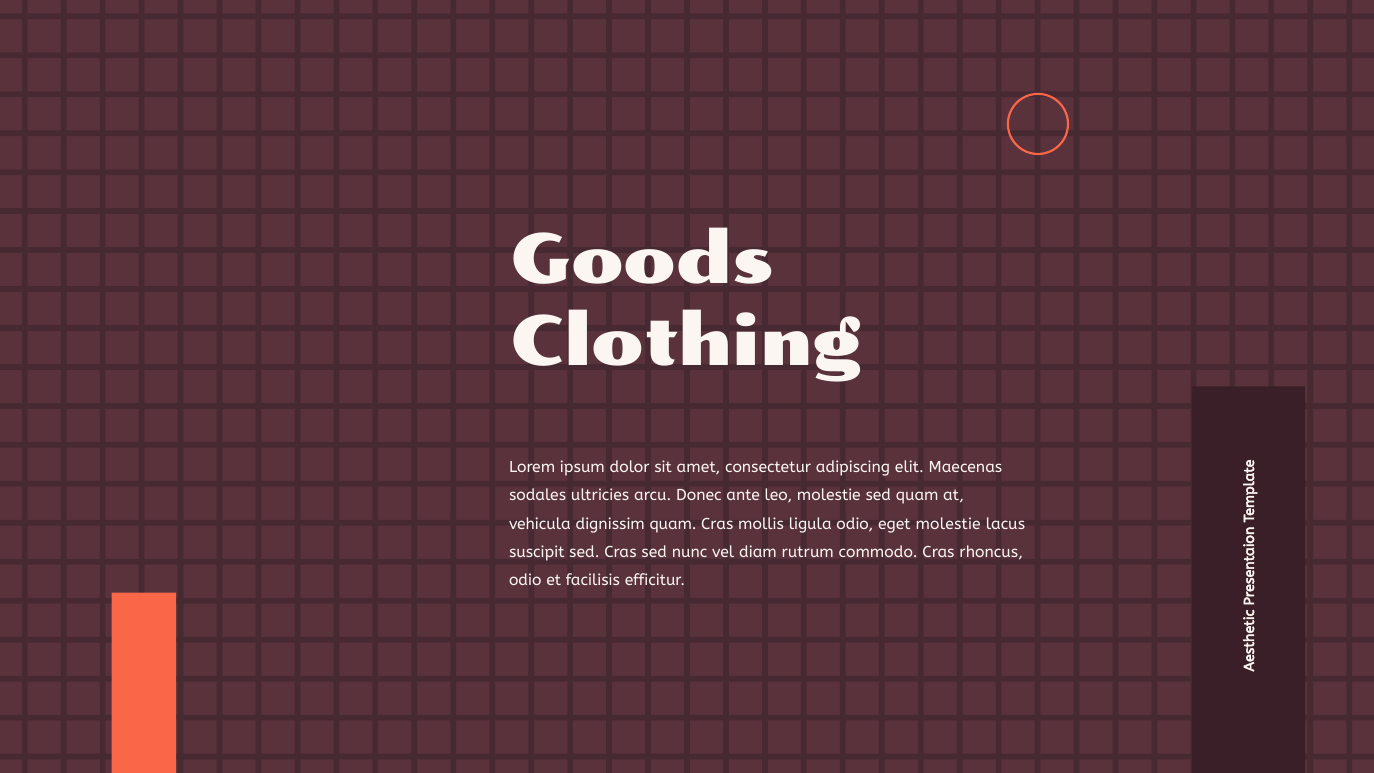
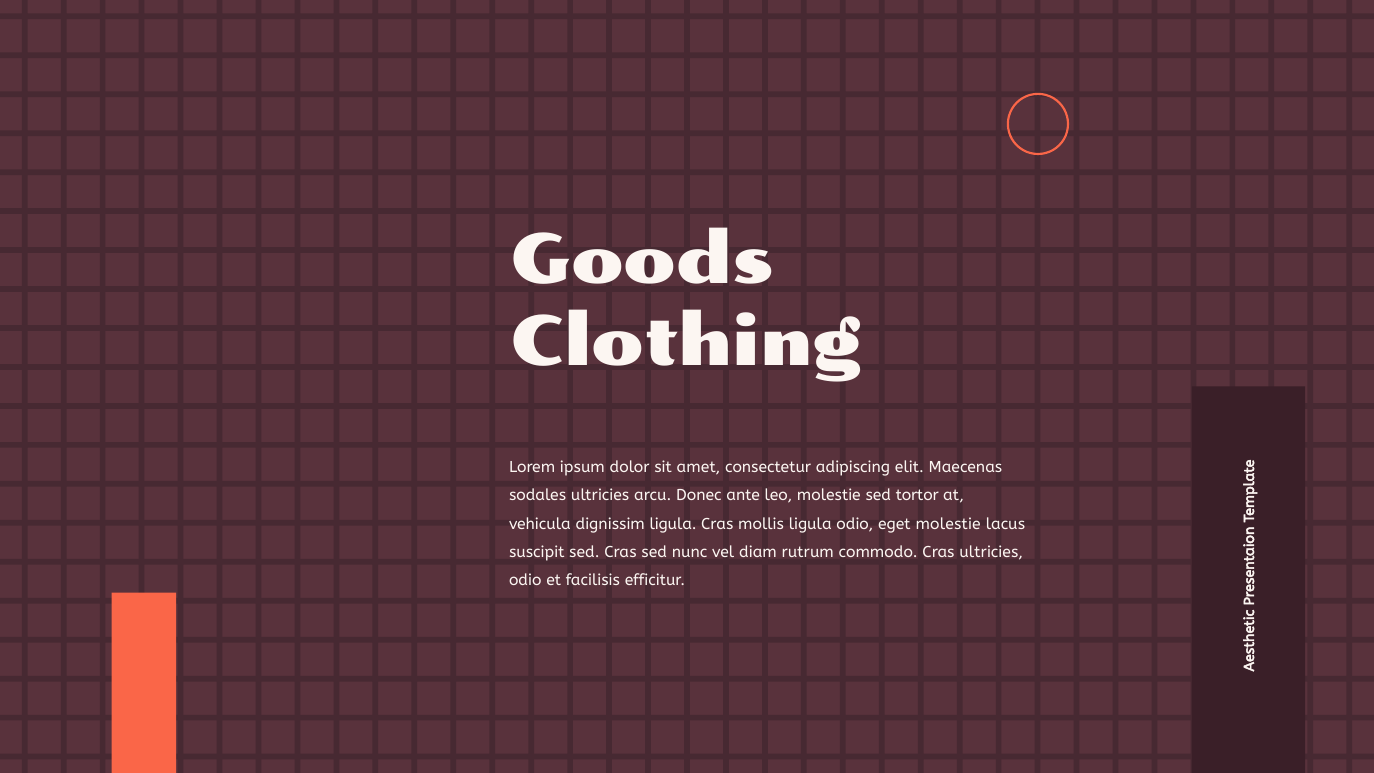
sed quam: quam -> tortor
dignissim quam: quam -> ligula
Cras rhoncus: rhoncus -> ultricies
